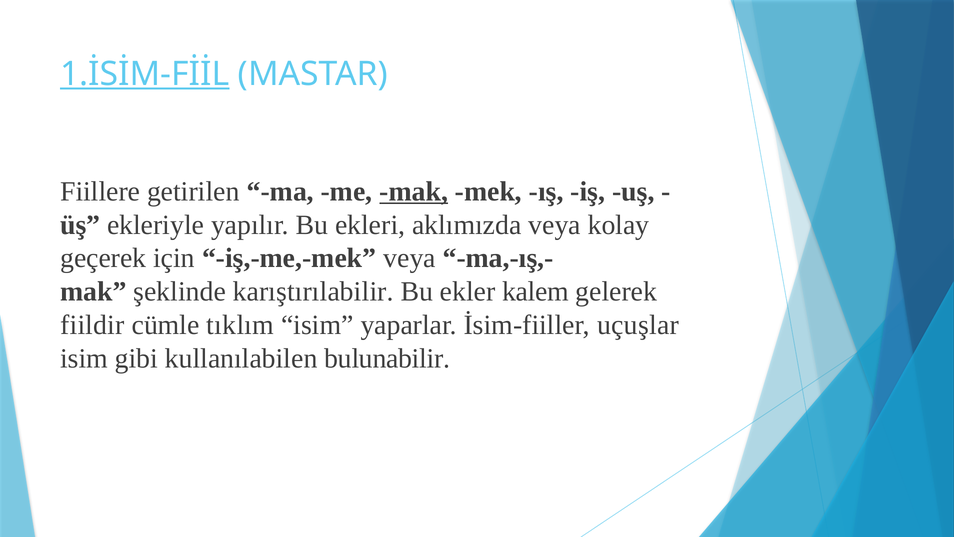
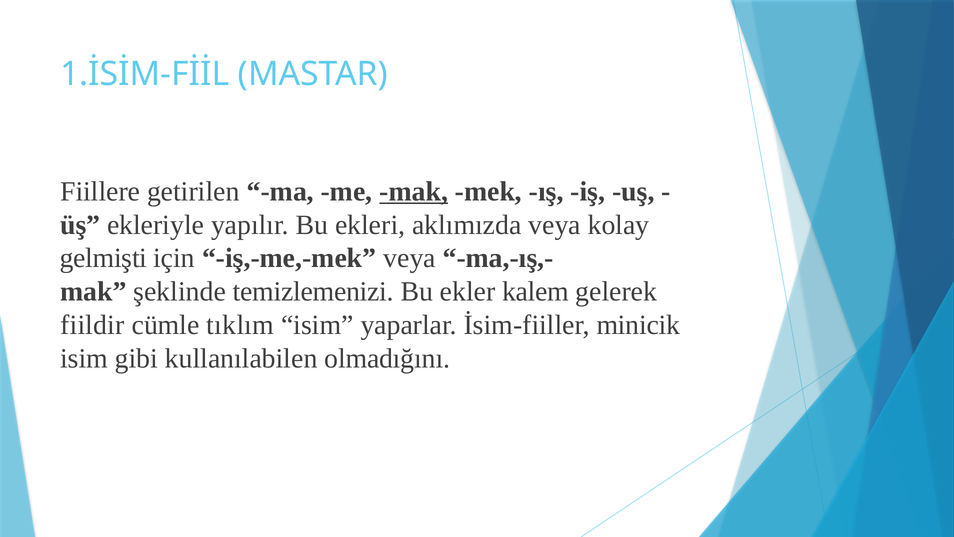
1.İSİM-FİİL underline: present -> none
geçerek: geçerek -> gelmişti
karıştırılabilir: karıştırılabilir -> temizlemenizi
uçuşlar: uçuşlar -> minicik
bulunabilir: bulunabilir -> olmadığını
